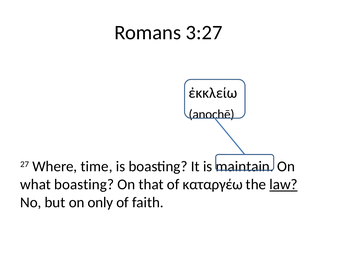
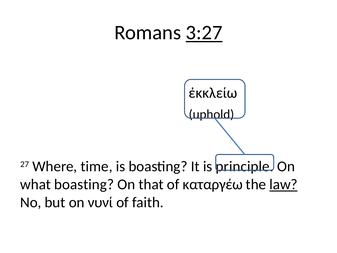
3:27 underline: none -> present
anochē: anochē -> uphold
maintain: maintain -> principle
only: only -> νυνί
